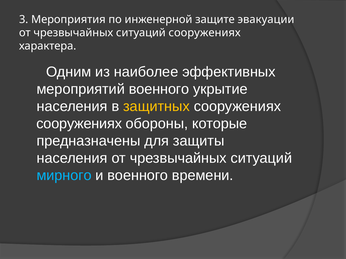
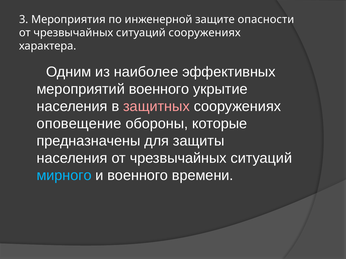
эвакуации: эвакуации -> опасности
защитных colour: yellow -> pink
сооружениях at (79, 124): сооружениях -> оповещение
